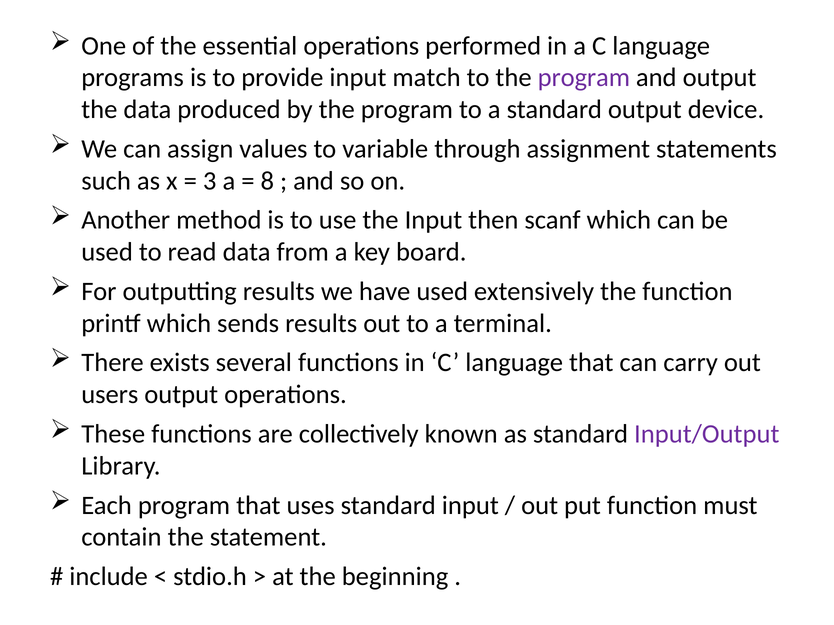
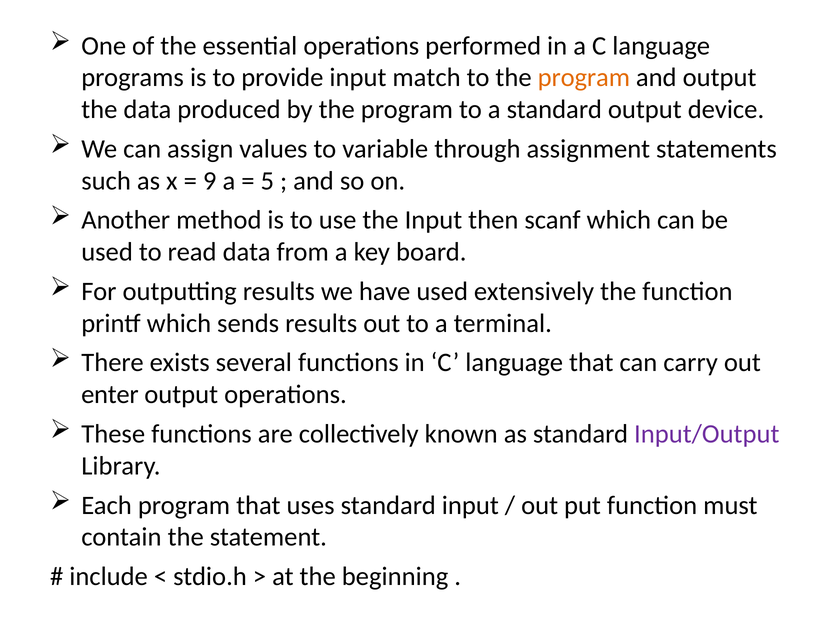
program at (584, 78) colour: purple -> orange
3: 3 -> 9
8: 8 -> 5
users: users -> enter
